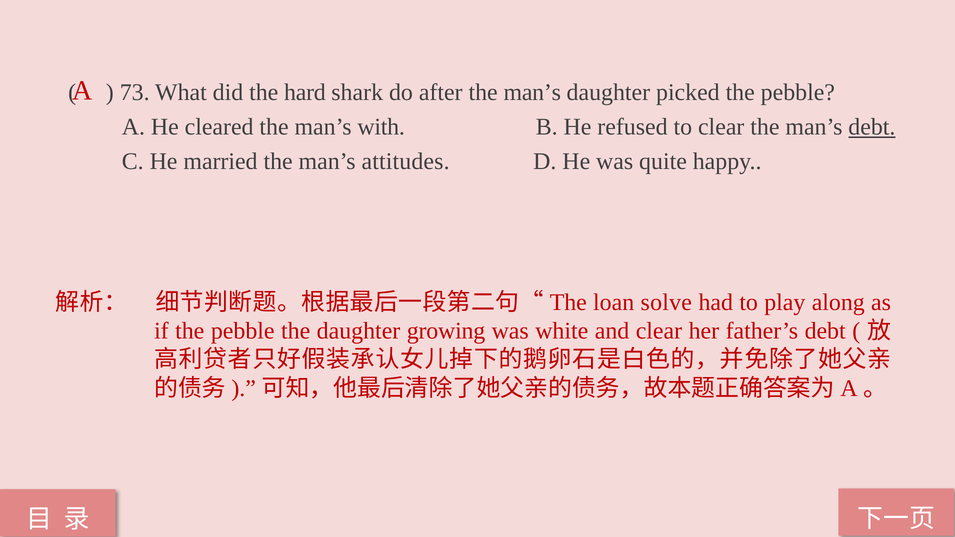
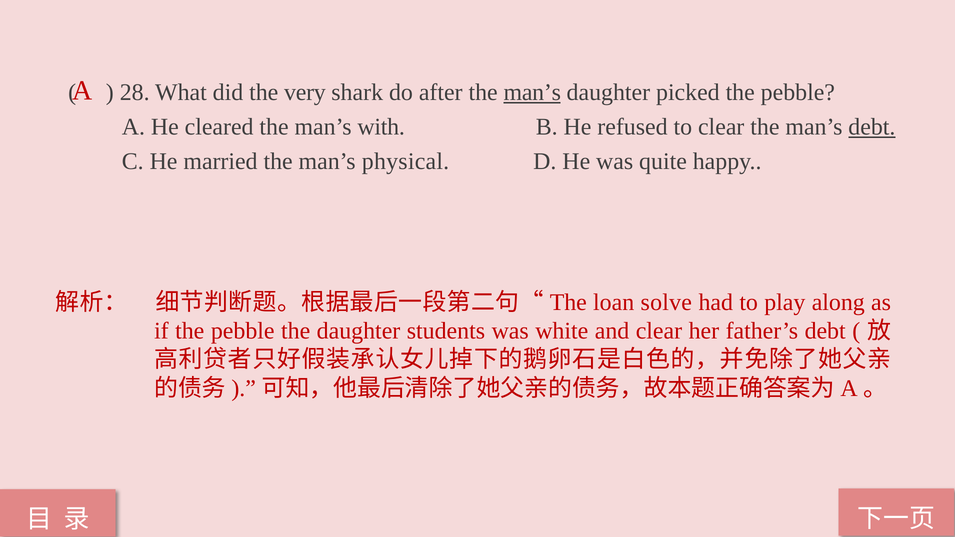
73: 73 -> 28
hard: hard -> very
man’s at (532, 92) underline: none -> present
attitudes: attitudes -> physical
growing: growing -> students
